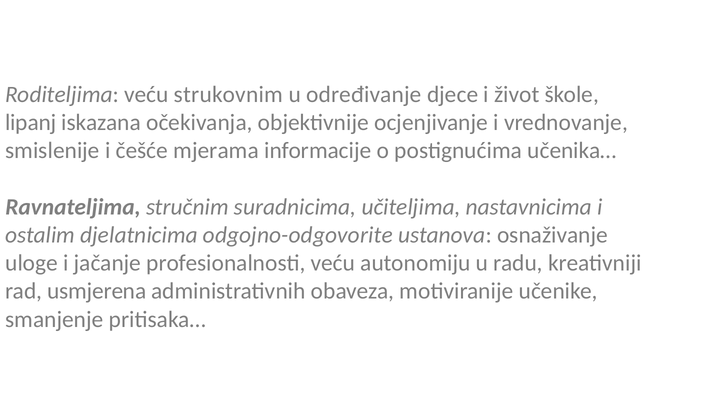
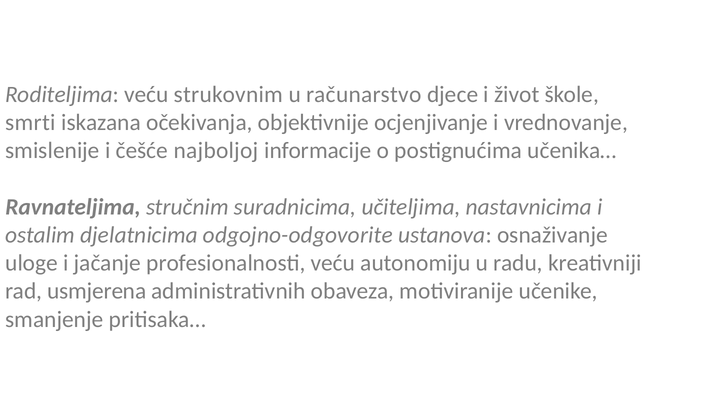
određivanje: određivanje -> računarstvo
lipanj: lipanj -> smrti
mjerama: mjerama -> najboljoj
